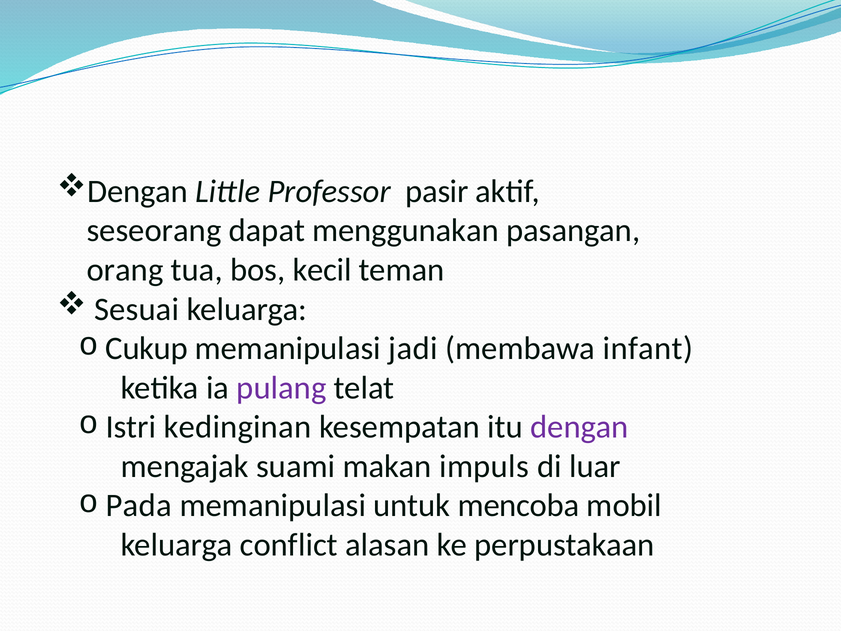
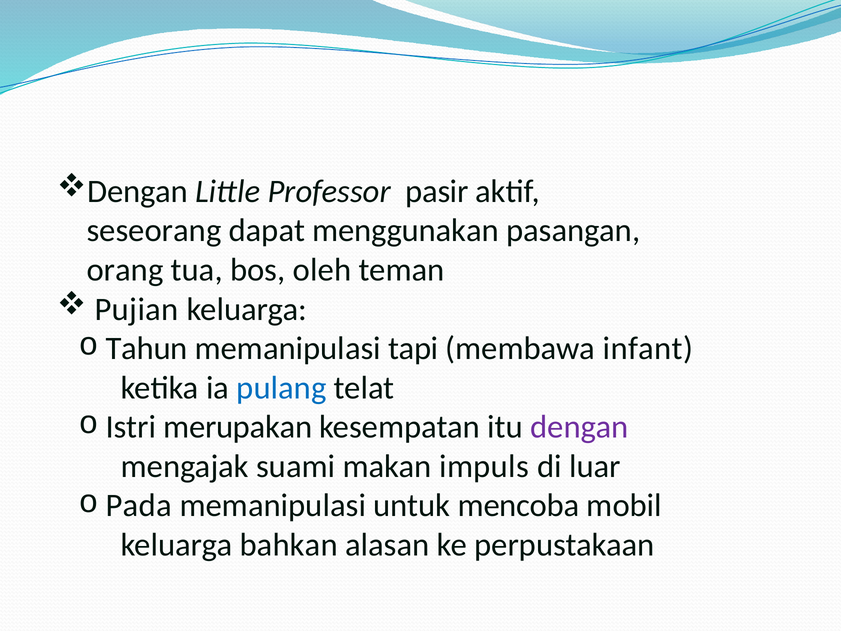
kecil: kecil -> oleh
Sesuai: Sesuai -> Pujian
Cukup: Cukup -> Tahun
jadi: jadi -> tapi
pulang colour: purple -> blue
kedinginan: kedinginan -> merupakan
conflict: conflict -> bahkan
